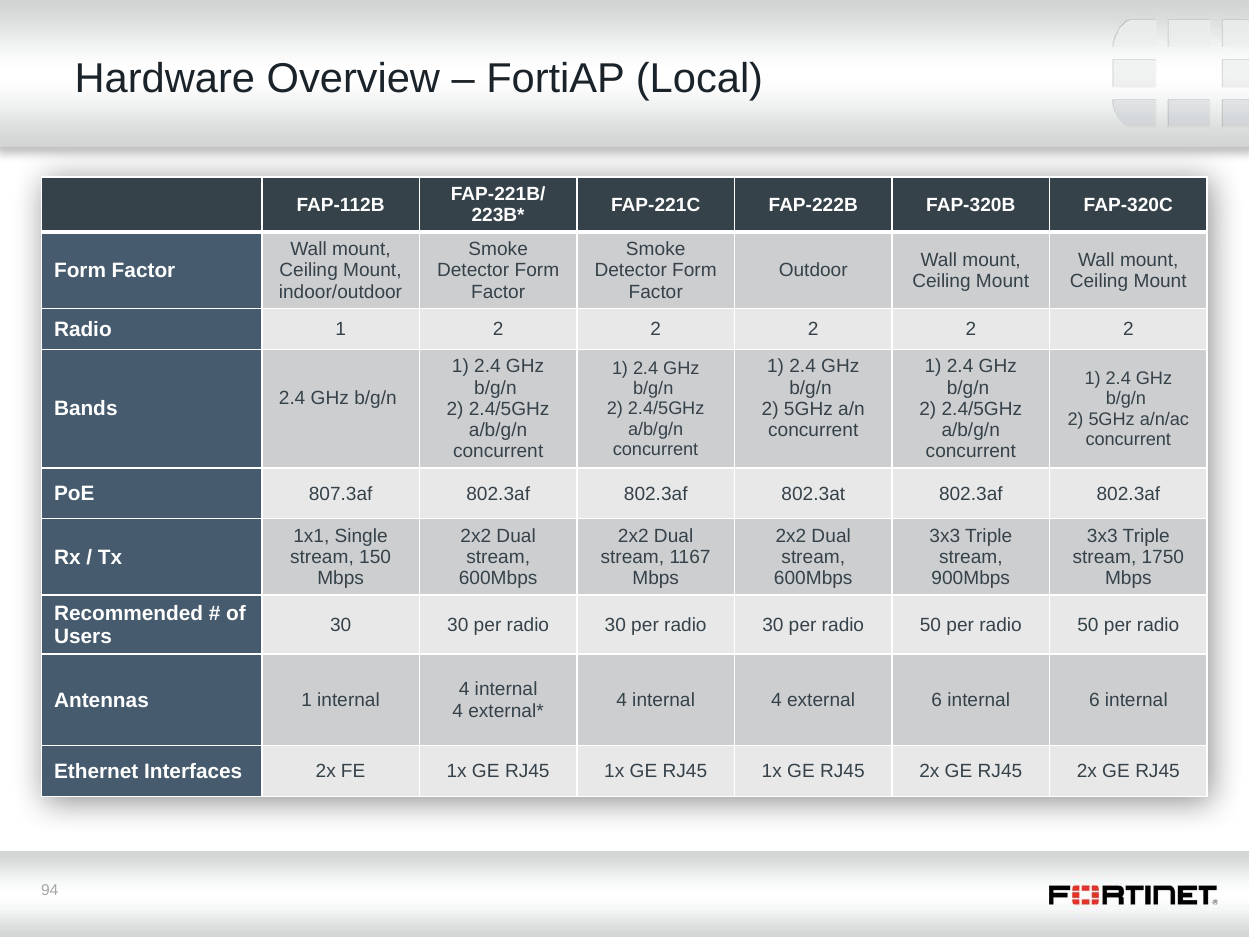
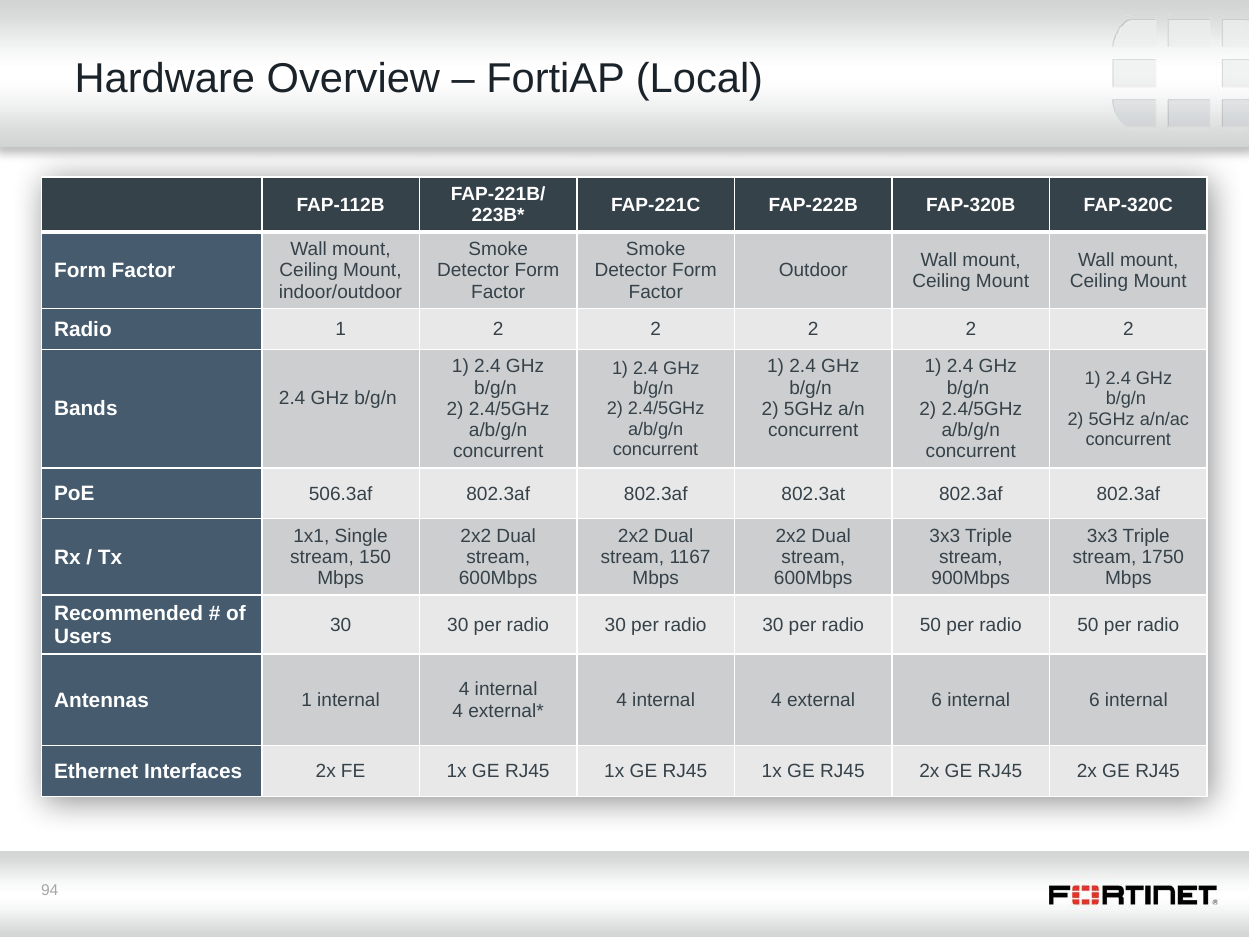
807.3af: 807.3af -> 506.3af
